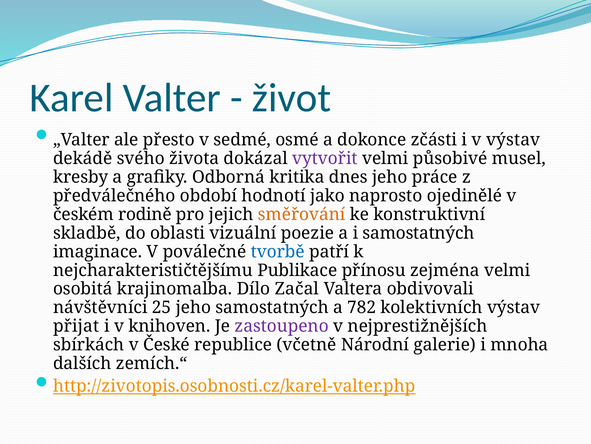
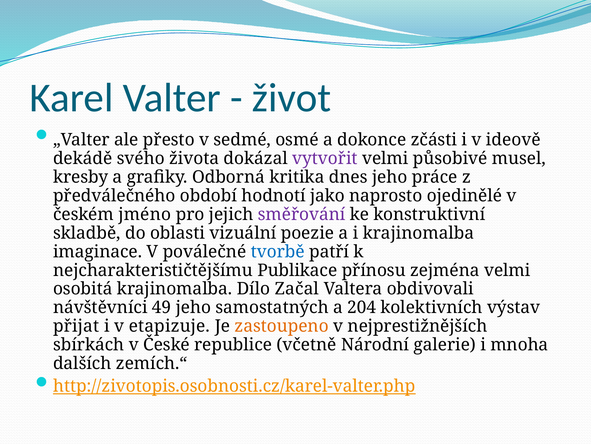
v výstav: výstav -> ideově
rodině: rodině -> jméno
směřování colour: orange -> purple
i samostatných: samostatných -> krajinomalba
25: 25 -> 49
782: 782 -> 204
knihoven: knihoven -> etapizuje
zastoupeno colour: purple -> orange
